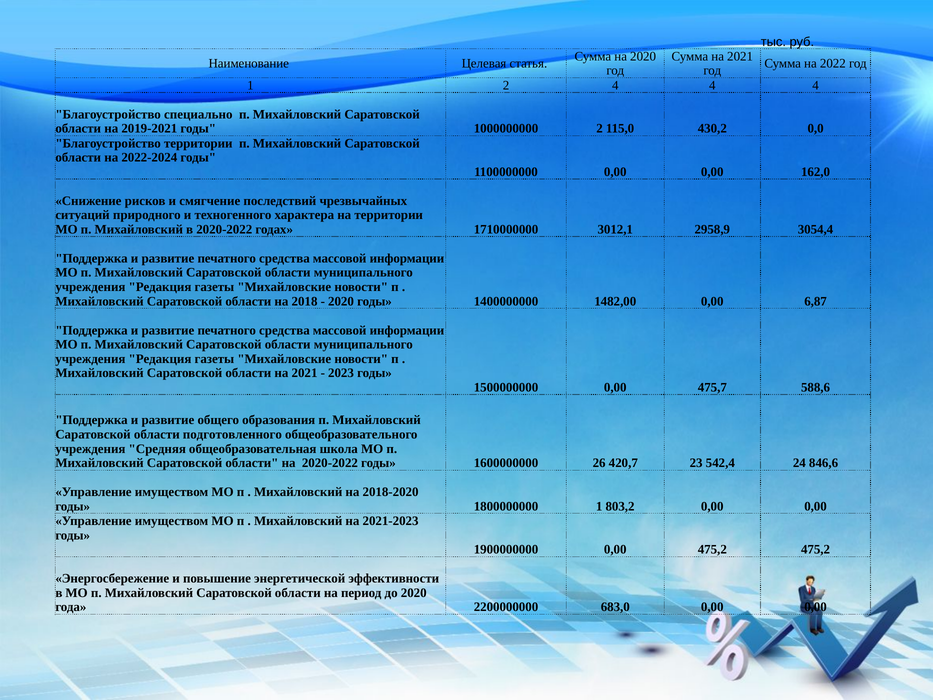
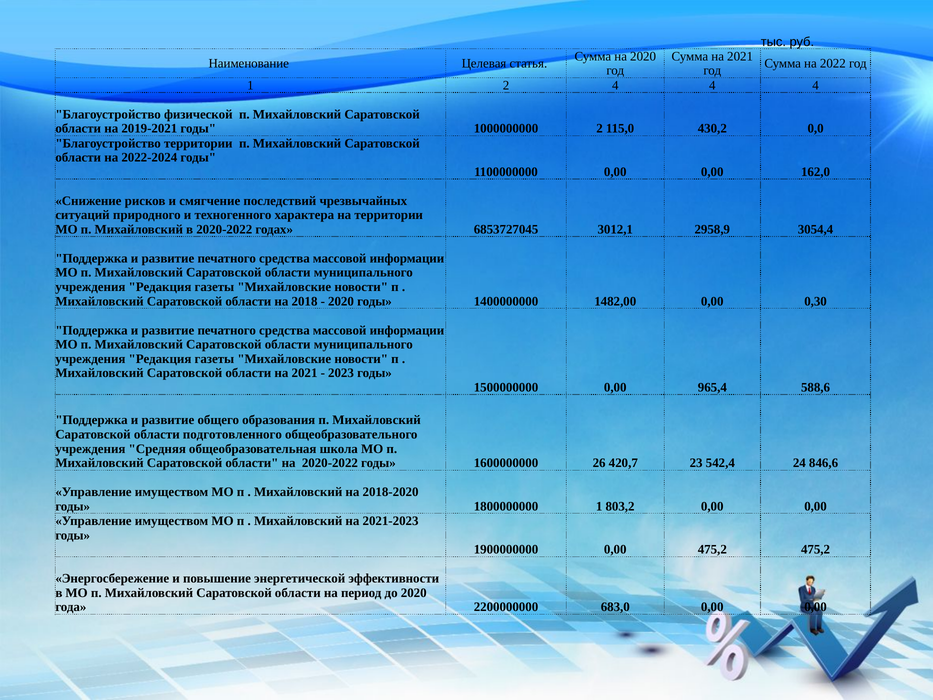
специально: специально -> физической
1710000000: 1710000000 -> 6853727045
6,87: 6,87 -> 0,30
475,7: 475,7 -> 965,4
